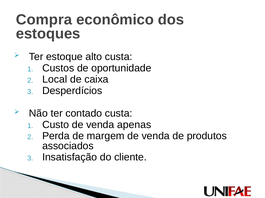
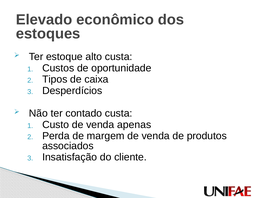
Compra: Compra -> Elevado
Local: Local -> Tipos
